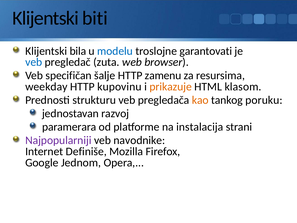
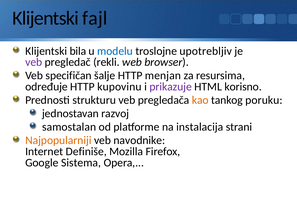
biti: biti -> fajl
garantovati: garantovati -> upotrebljiv
veb at (34, 62) colour: blue -> purple
zuta: zuta -> rekli
zamenu: zamenu -> menjan
weekday: weekday -> određuje
prikazuje colour: orange -> purple
klasom: klasom -> korisno
paramerara: paramerara -> samostalan
Najpopularniji colour: purple -> orange
Jednom: Jednom -> Sistema
